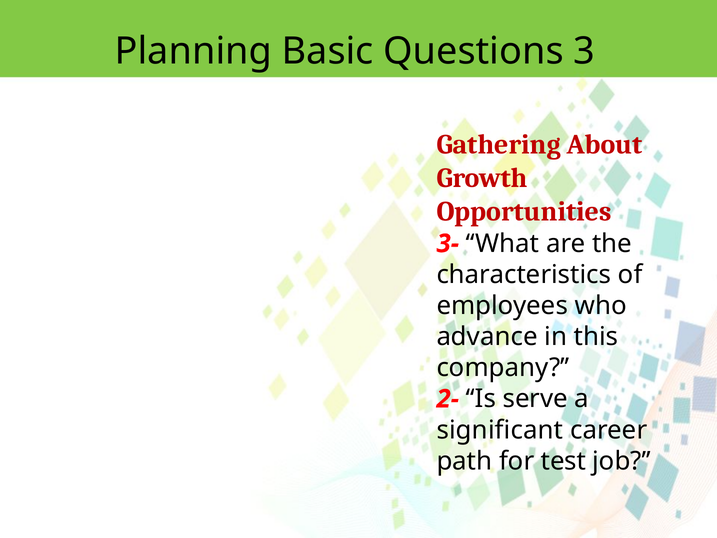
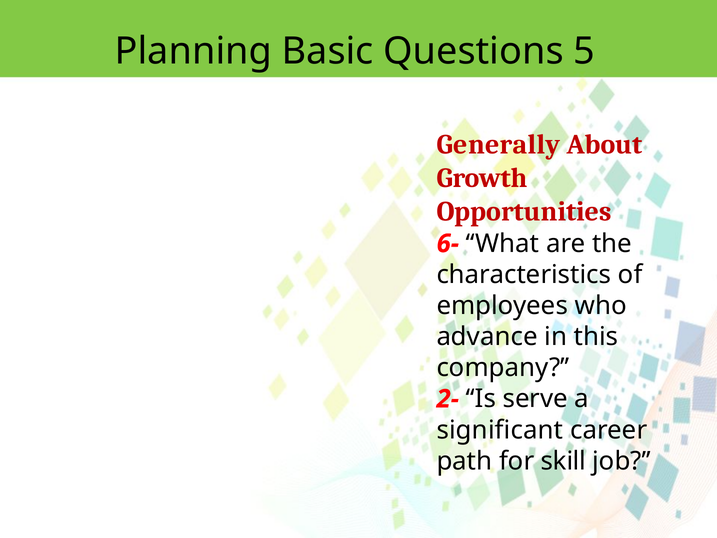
3: 3 -> 5
Gathering: Gathering -> Generally
3-: 3- -> 6-
test: test -> skill
